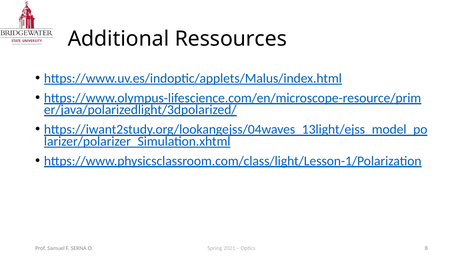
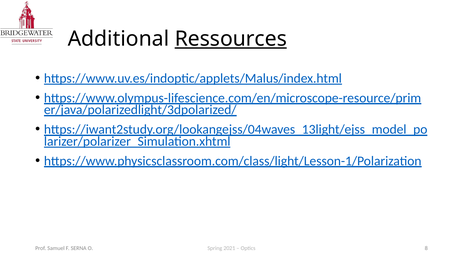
Ressources underline: none -> present
